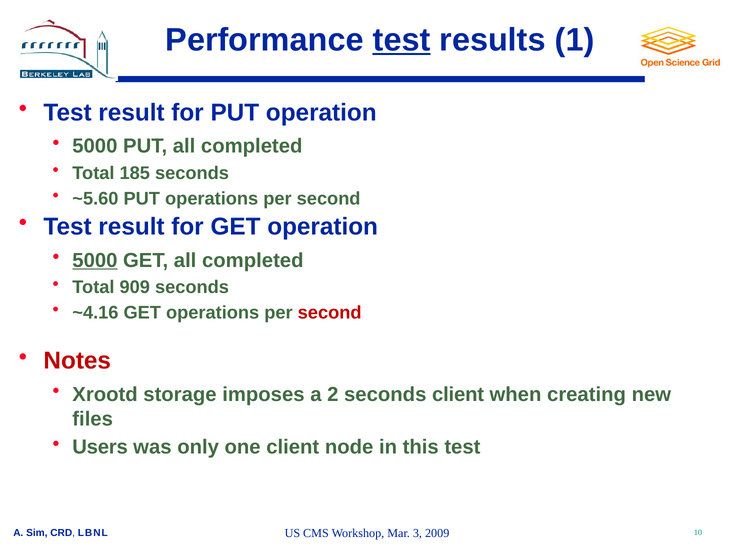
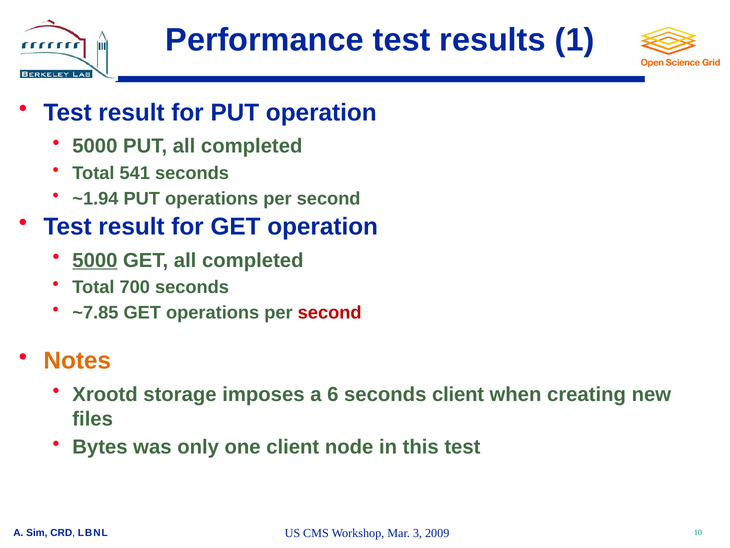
test at (402, 40) underline: present -> none
185: 185 -> 541
~5.60: ~5.60 -> ~1.94
909: 909 -> 700
~4.16: ~4.16 -> ~7.85
Notes colour: red -> orange
2: 2 -> 6
Users: Users -> Bytes
